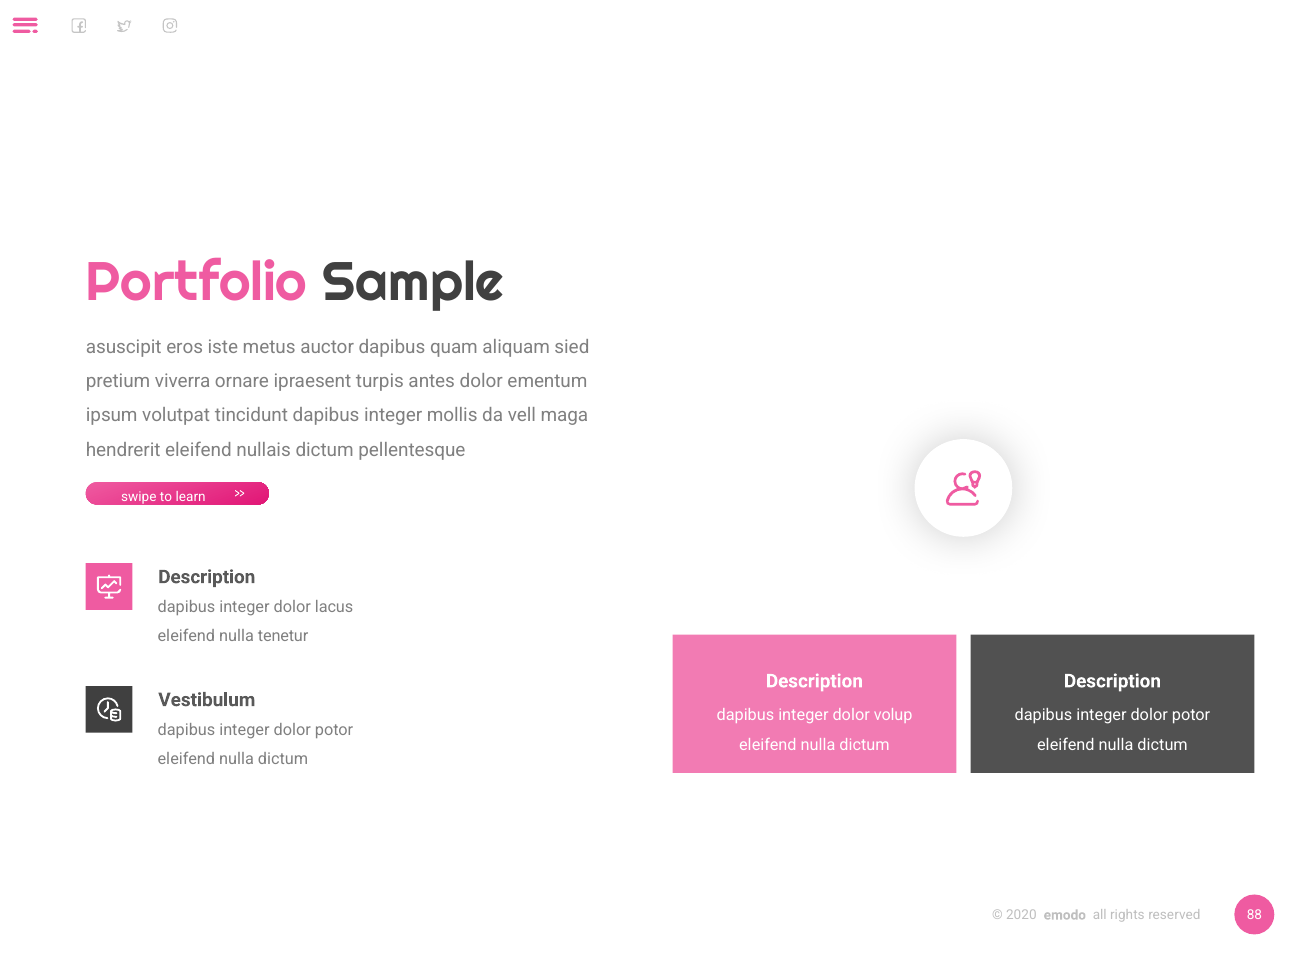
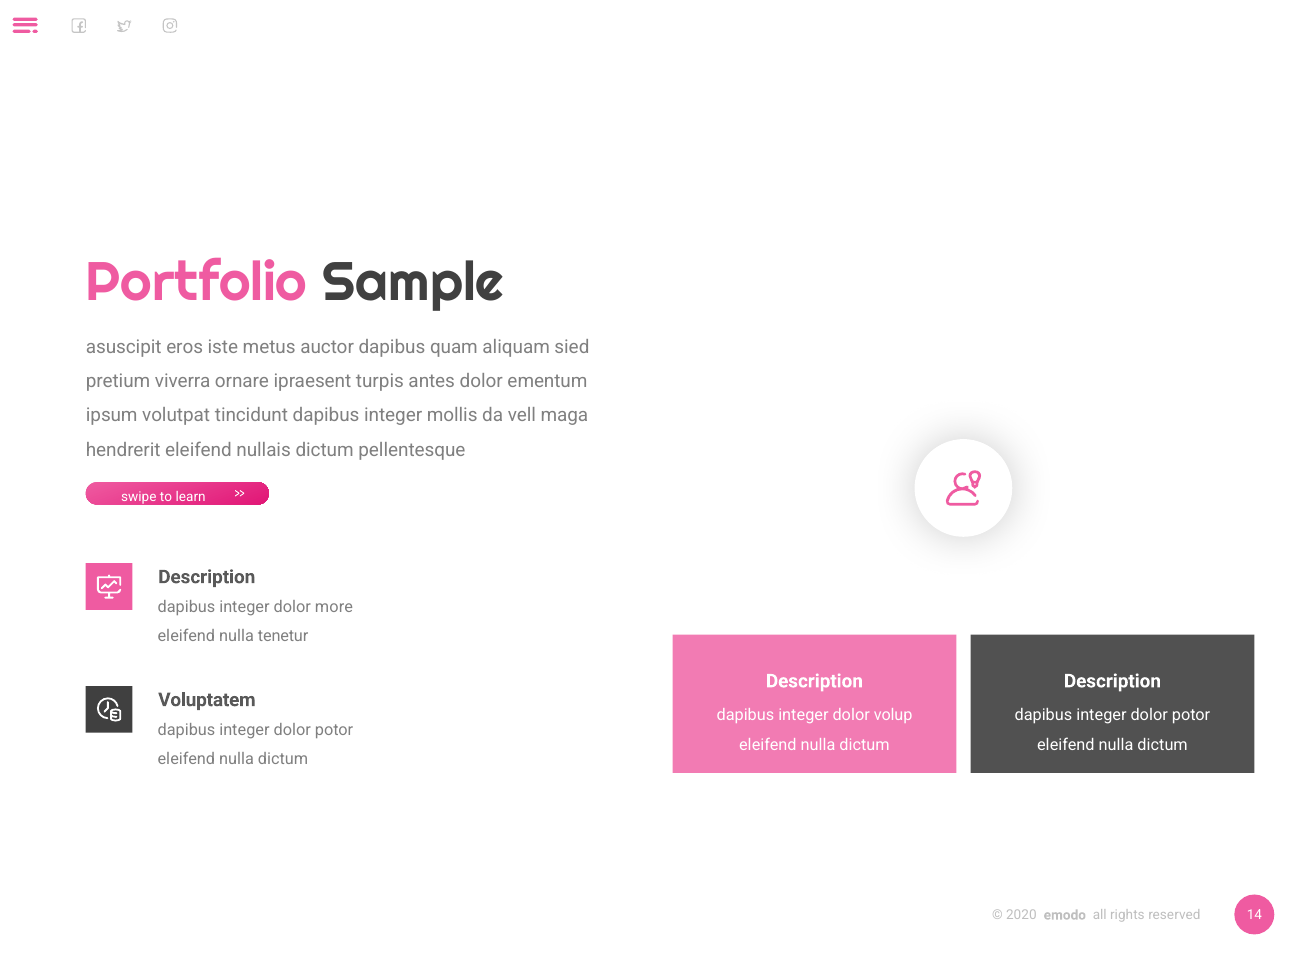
lacus: lacus -> more
Vestibulum: Vestibulum -> Voluptatem
88: 88 -> 14
